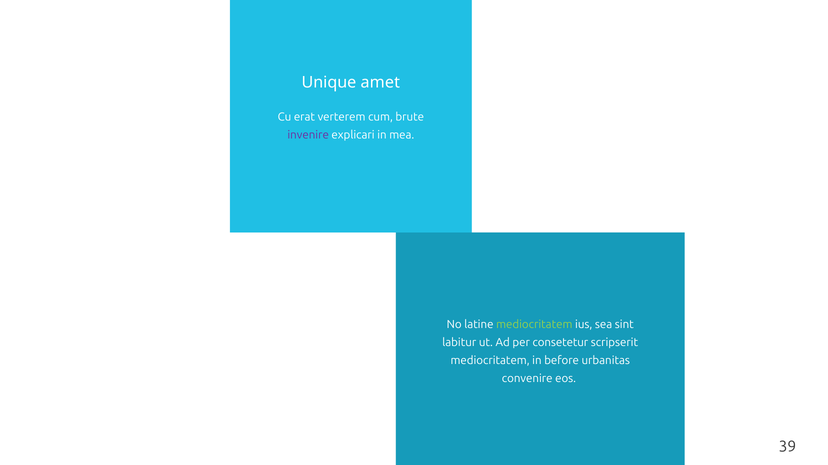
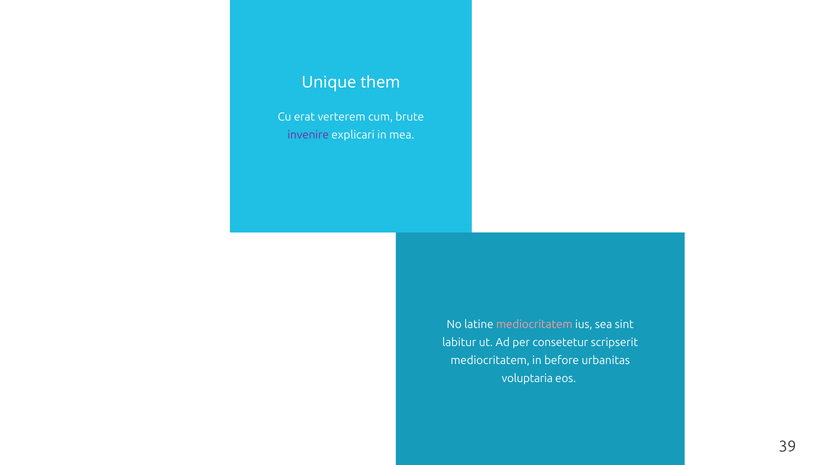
amet: amet -> them
mediocritatem at (534, 325) colour: light green -> pink
convenire: convenire -> voluptaria
